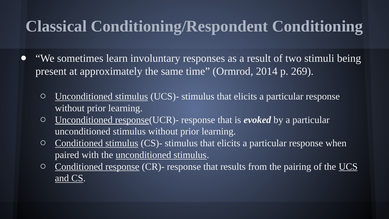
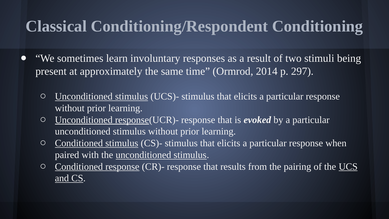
269: 269 -> 297
